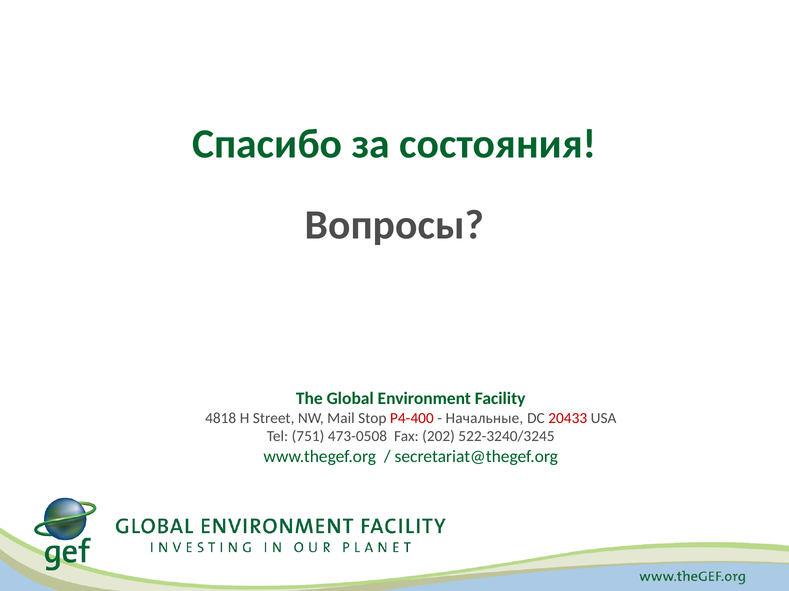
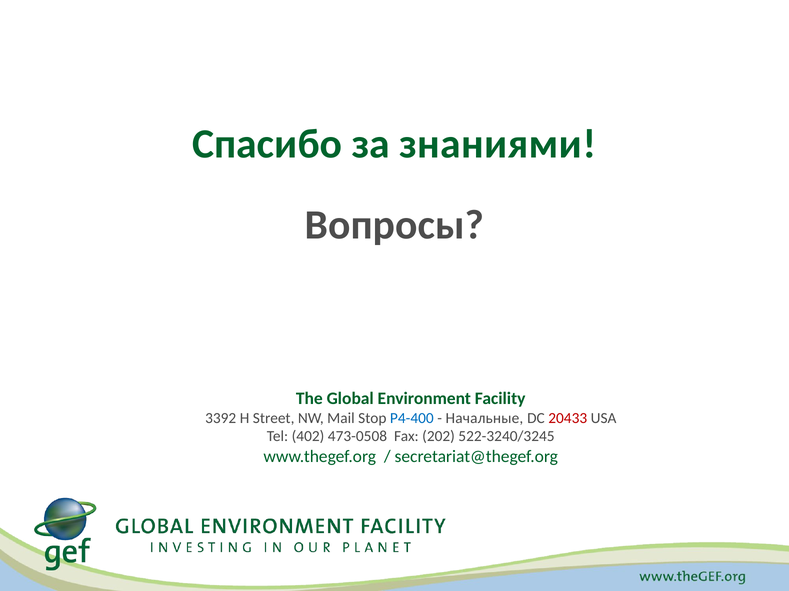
состояния: состояния -> знаниями
4818: 4818 -> 3392
P4-400 colour: red -> blue
751: 751 -> 402
